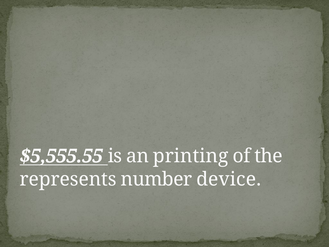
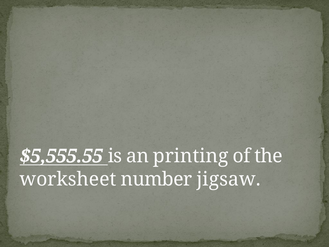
represents: represents -> worksheet
device: device -> jigsaw
